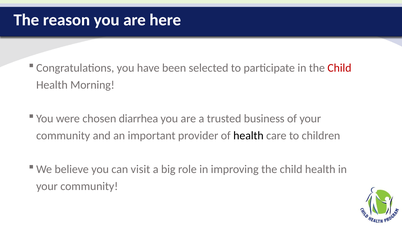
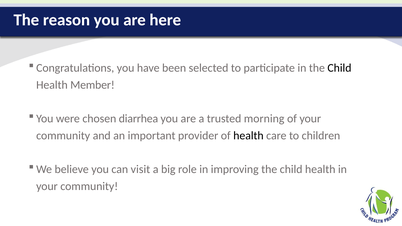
Child at (339, 68) colour: red -> black
Morning: Morning -> Member
business: business -> morning
